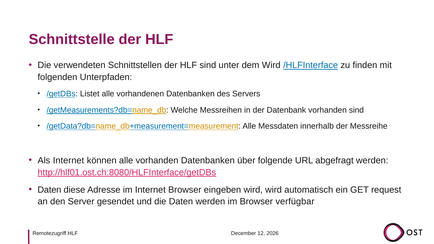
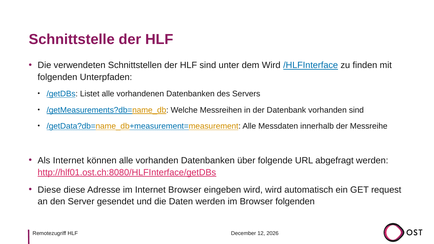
Daten at (49, 190): Daten -> Diese
Browser verfügbar: verfügbar -> folgenden
